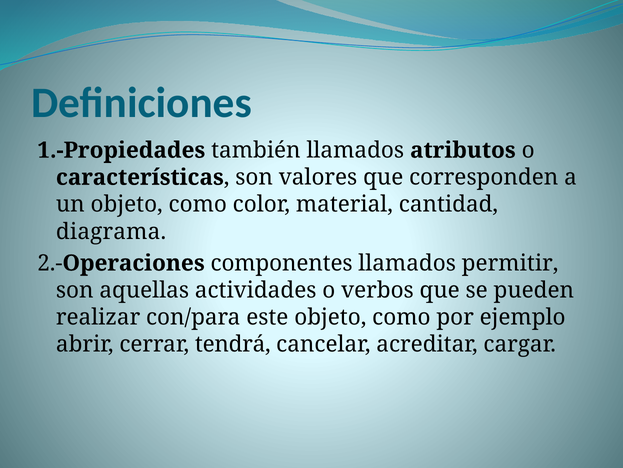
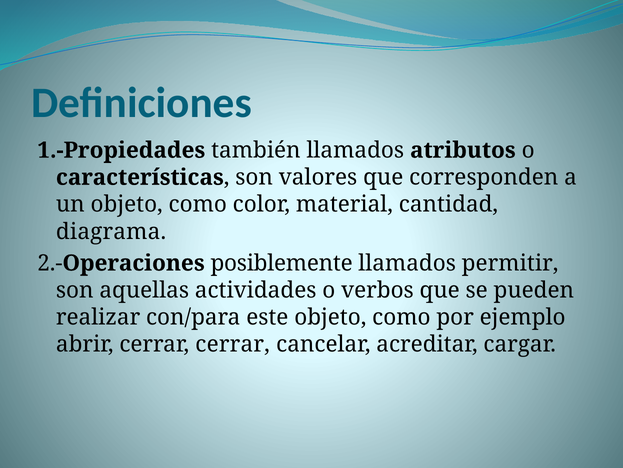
componentes: componentes -> posiblemente
cerrar tendrá: tendrá -> cerrar
